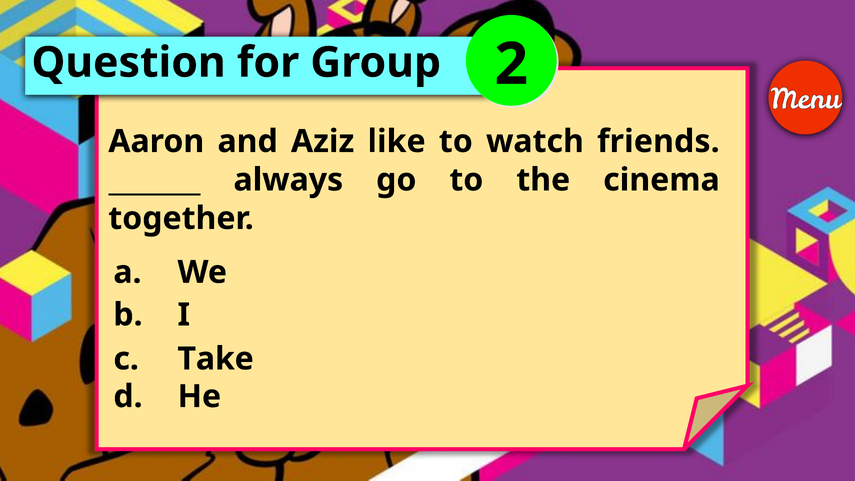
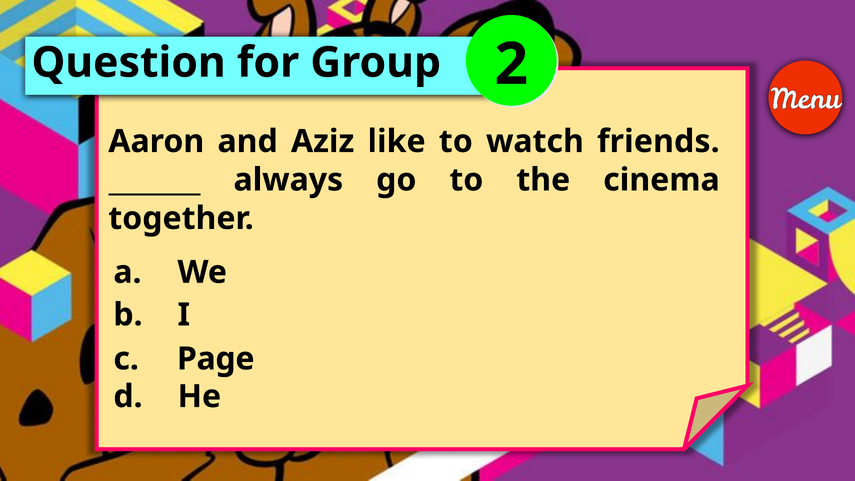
Take: Take -> Page
